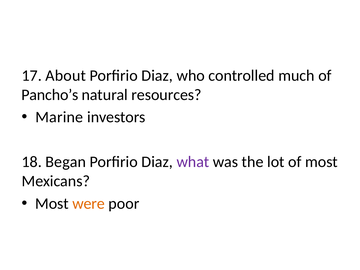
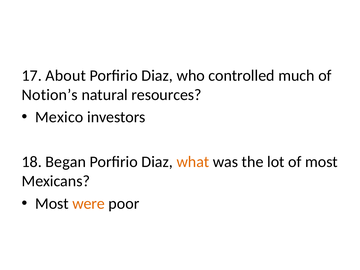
Pancho’s: Pancho’s -> Notion’s
Marine: Marine -> Mexico
what colour: purple -> orange
